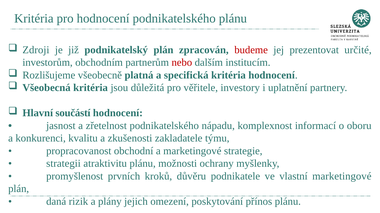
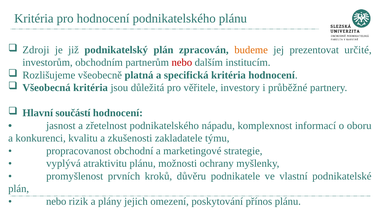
budeme colour: red -> orange
uplatnění: uplatnění -> průběžné
strategii: strategii -> vyplývá
vlastní marketingové: marketingové -> podnikatelské
daná at (56, 202): daná -> nebo
